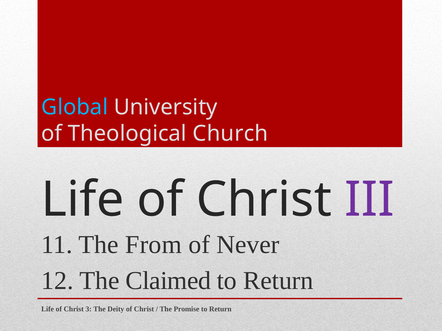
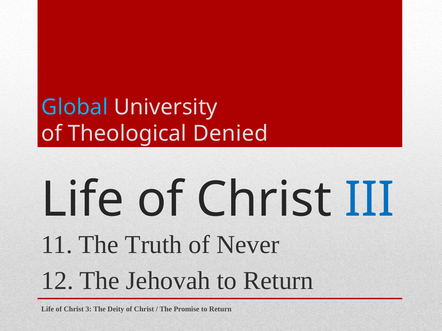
Church: Church -> Denied
III colour: purple -> blue
From: From -> Truth
Claimed: Claimed -> Jehovah
